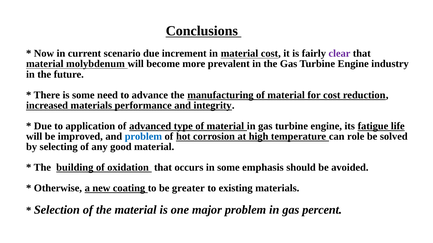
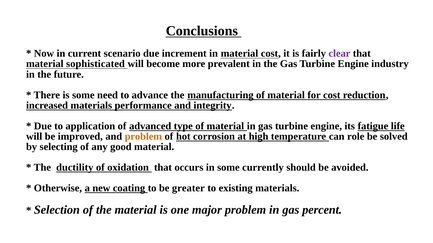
molybdenum: molybdenum -> sophisticated
problem at (143, 137) colour: blue -> orange
building: building -> ductility
emphasis: emphasis -> currently
